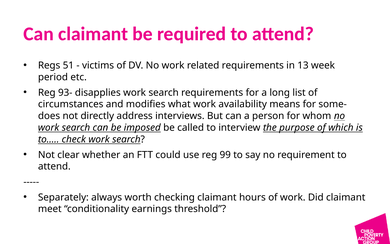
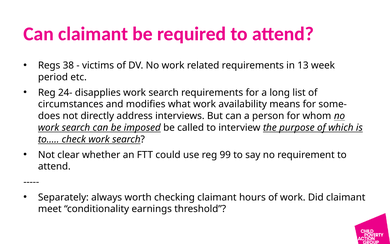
51: 51 -> 38
93-: 93- -> 24-
